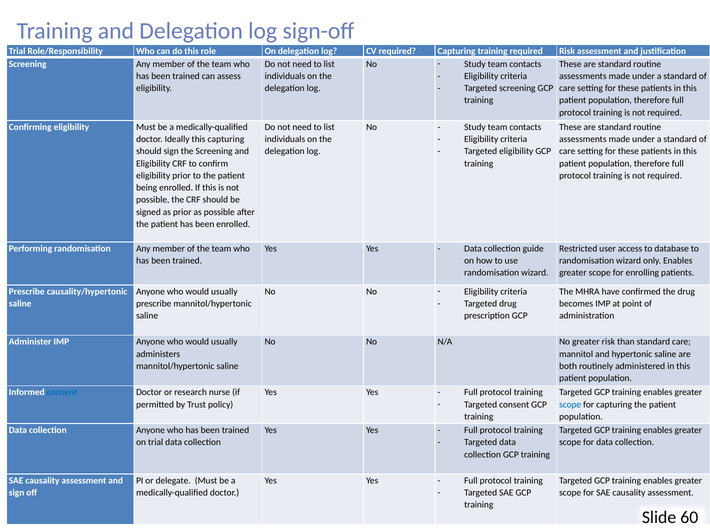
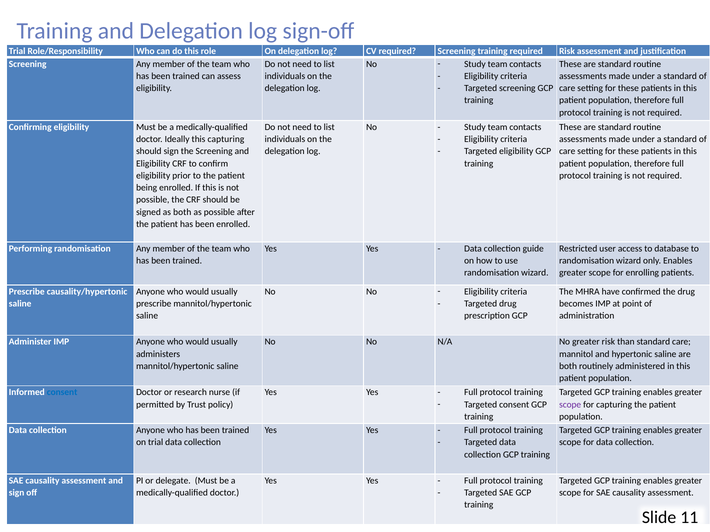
required Capturing: Capturing -> Screening
as prior: prior -> both
scope at (570, 405) colour: blue -> purple
60: 60 -> 11
